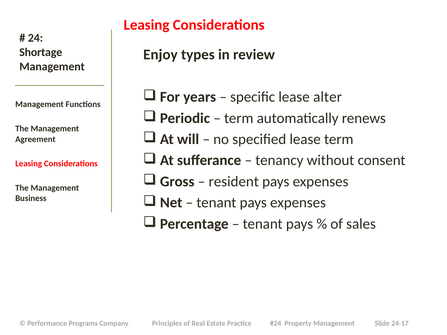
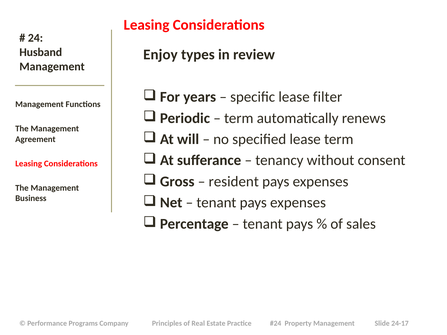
Shortage: Shortage -> Husband
alter: alter -> filter
